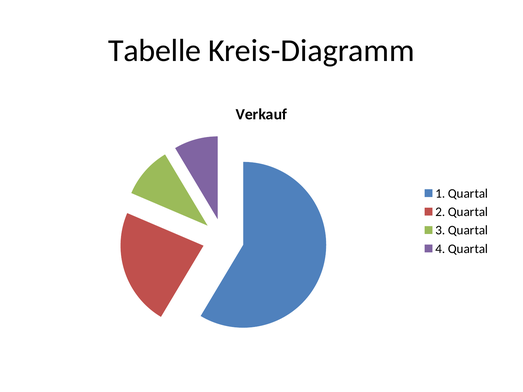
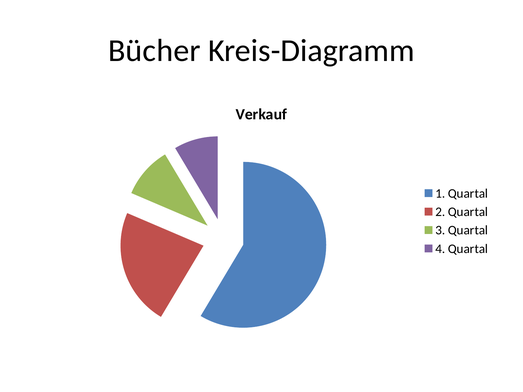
Tabelle: Tabelle -> Bücher
